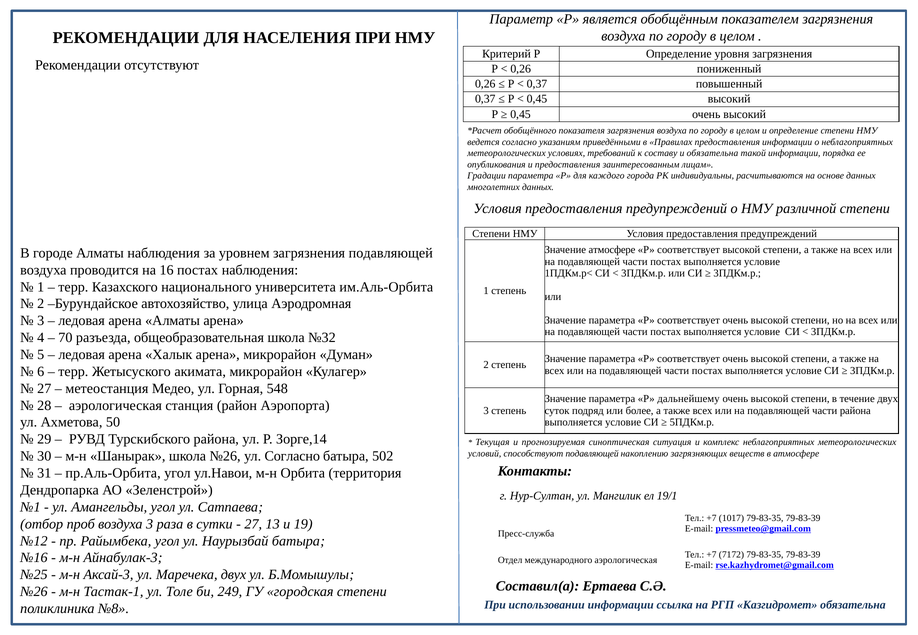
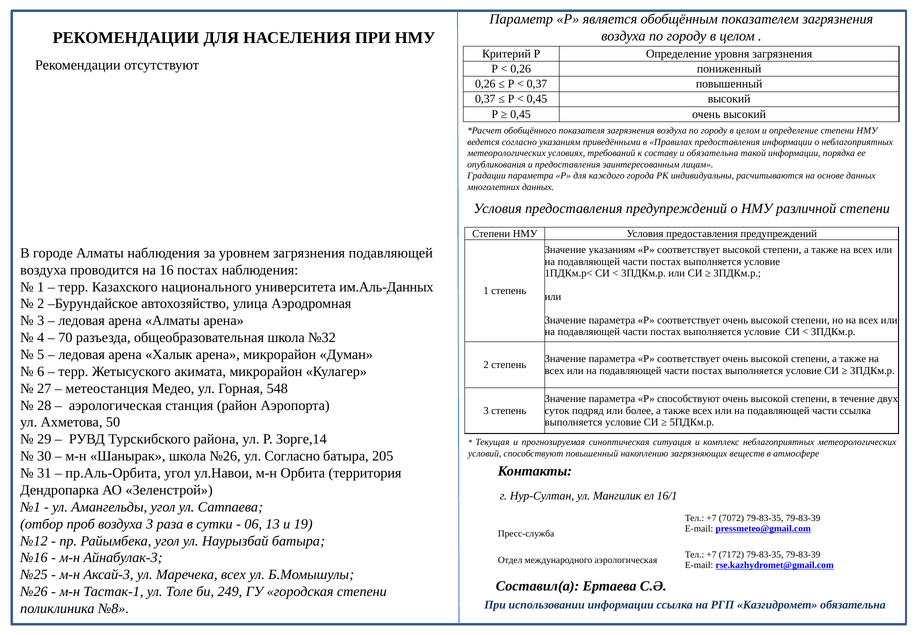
Значение атмосфере: атмосфере -> указаниям
им.Аль-Орбита: им.Аль-Орбита -> им.Аль-Данных
Р дальнейшему: дальнейшему -> способствуют
части района: района -> ссылка
способствуют подавляющей: подавляющей -> повышенный
502: 502 -> 205
19/1: 19/1 -> 16/1
1017: 1017 -> 7072
27 at (253, 524): 27 -> 06
Маречека двух: двух -> всех
